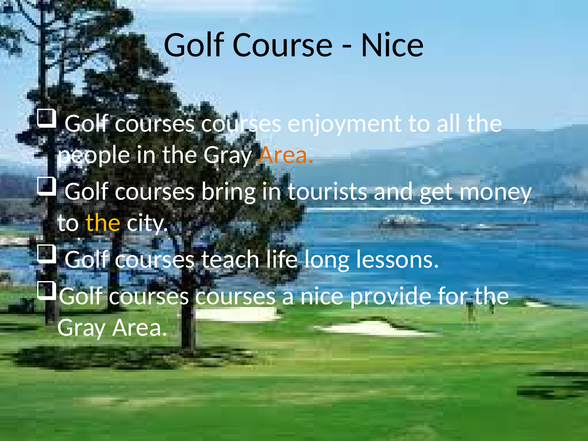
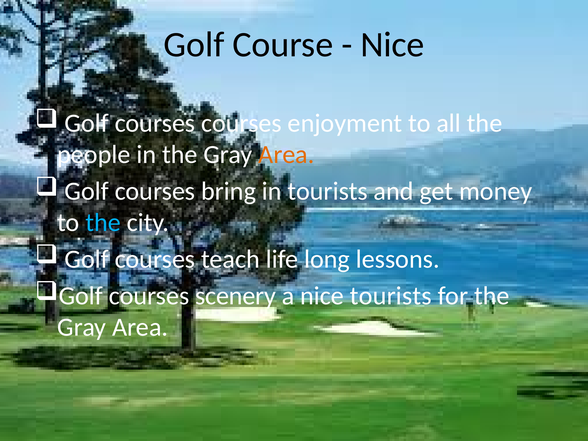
the at (103, 223) colour: yellow -> light blue
courses at (236, 296): courses -> scenery
nice provide: provide -> tourists
